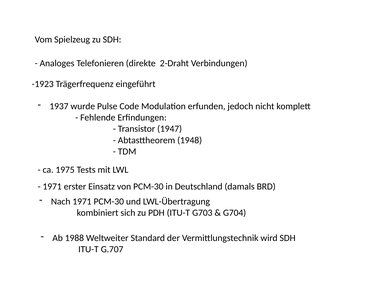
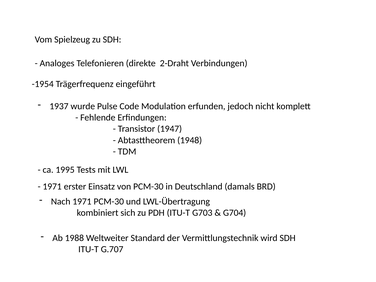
-1923: -1923 -> -1954
1975: 1975 -> 1995
